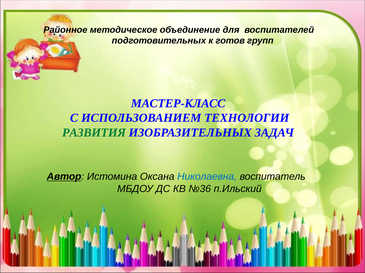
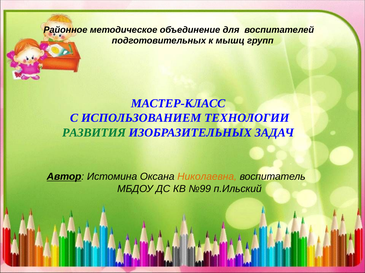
готов: готов -> мышц
Николаевна colour: blue -> orange
№36: №36 -> №99
